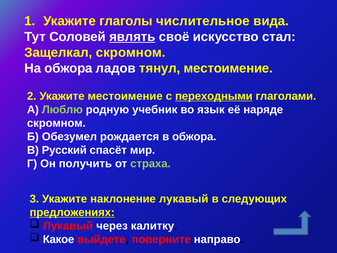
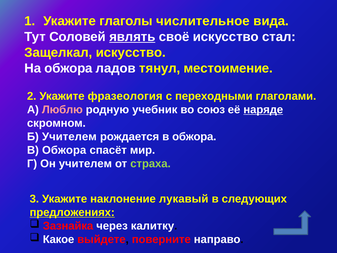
Защелкал скромном: скромном -> искусство
Укажите местоимение: местоимение -> фразеология
переходными underline: present -> none
Люблю colour: light green -> pink
язык: язык -> союз
наряде underline: none -> present
Б Обезумел: Обезумел -> Учителем
Русский at (64, 150): Русский -> Обжора
Он получить: получить -> учителем
Лукавый at (68, 226): Лукавый -> Зазнайка
